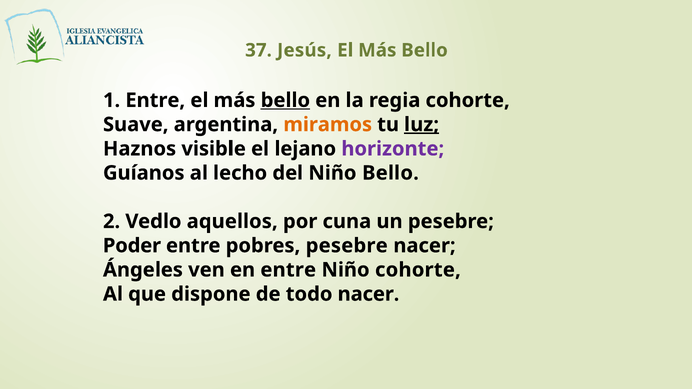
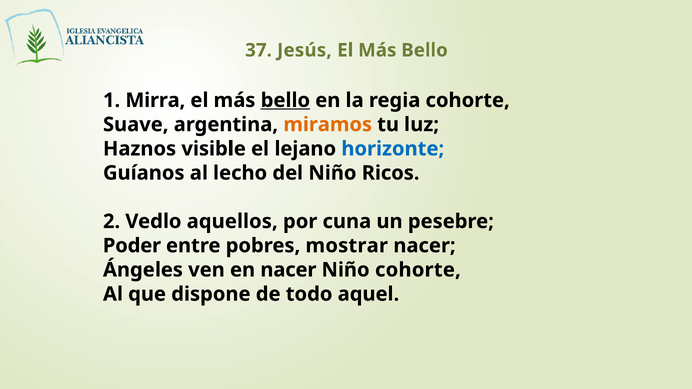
1 Entre: Entre -> Mirra
luz underline: present -> none
horizonte colour: purple -> blue
Niño Bello: Bello -> Ricos
pobres pesebre: pesebre -> mostrar
en entre: entre -> nacer
todo nacer: nacer -> aquel
